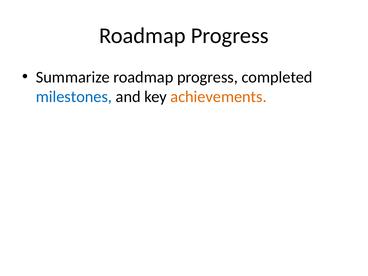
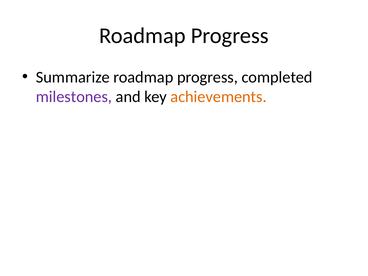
milestones colour: blue -> purple
